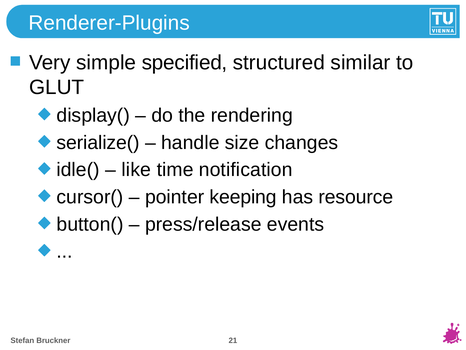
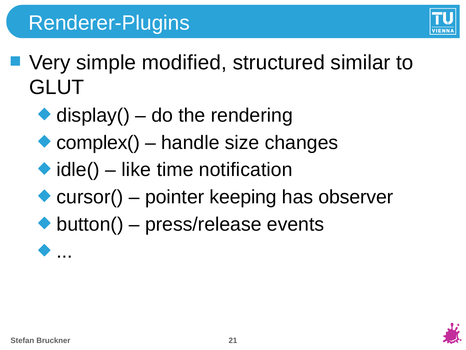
specified: specified -> modified
serialize(: serialize( -> complex(
resource: resource -> observer
